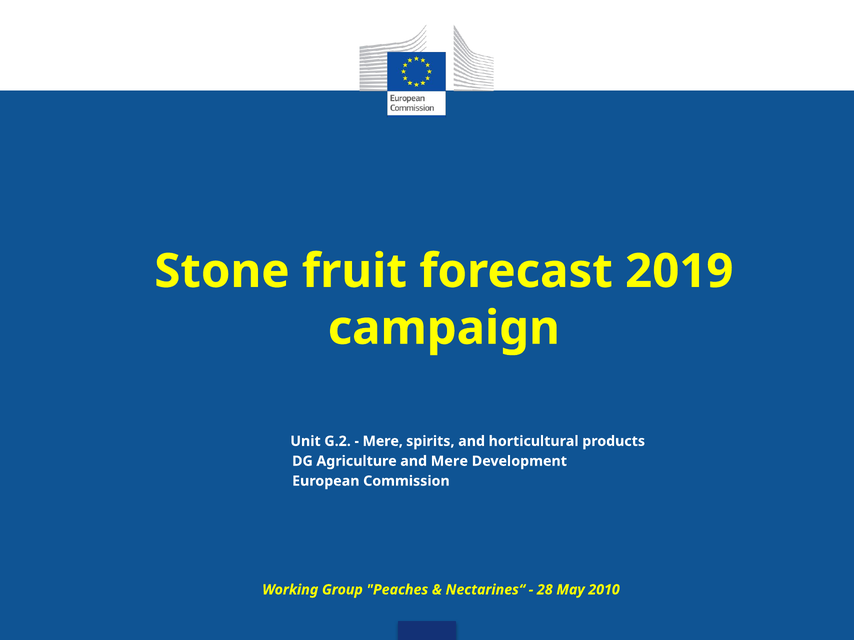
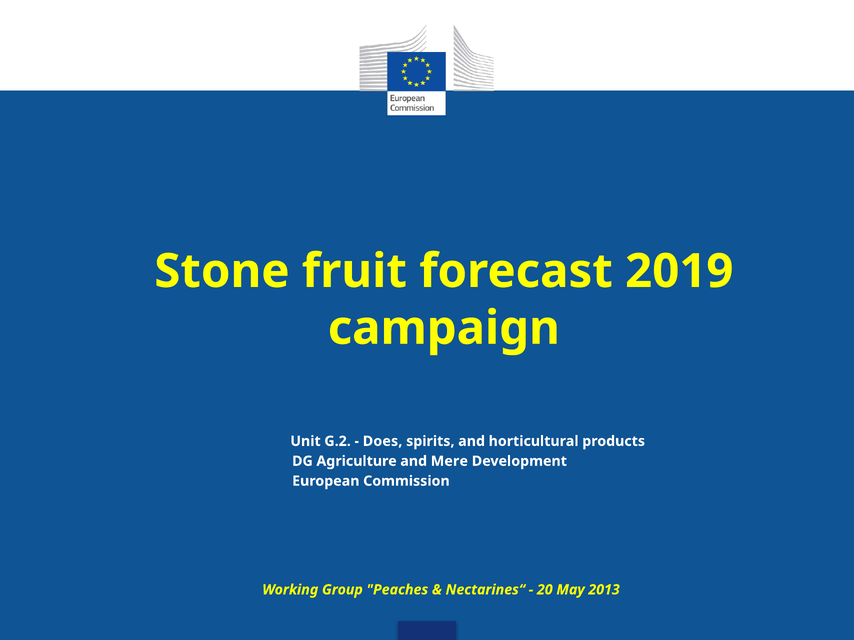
Mere at (383, 442): Mere -> Does
28: 28 -> 20
2010: 2010 -> 2013
